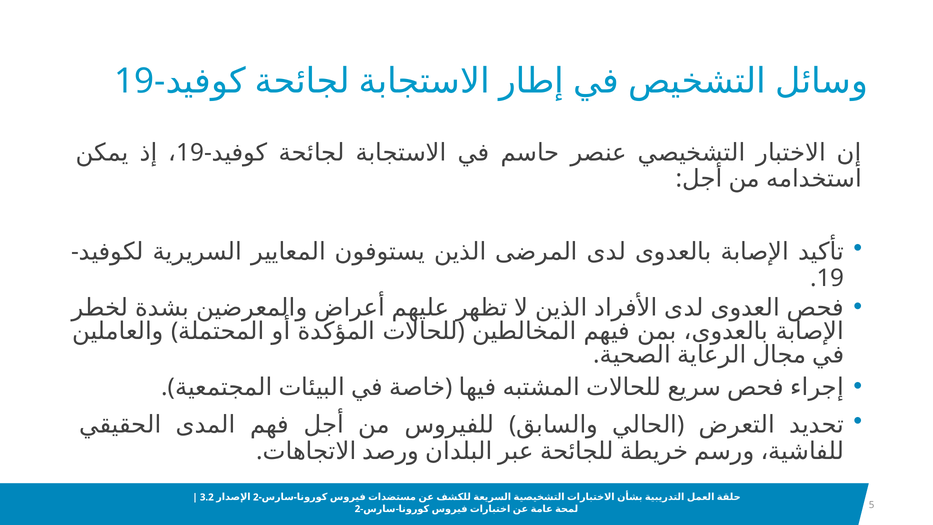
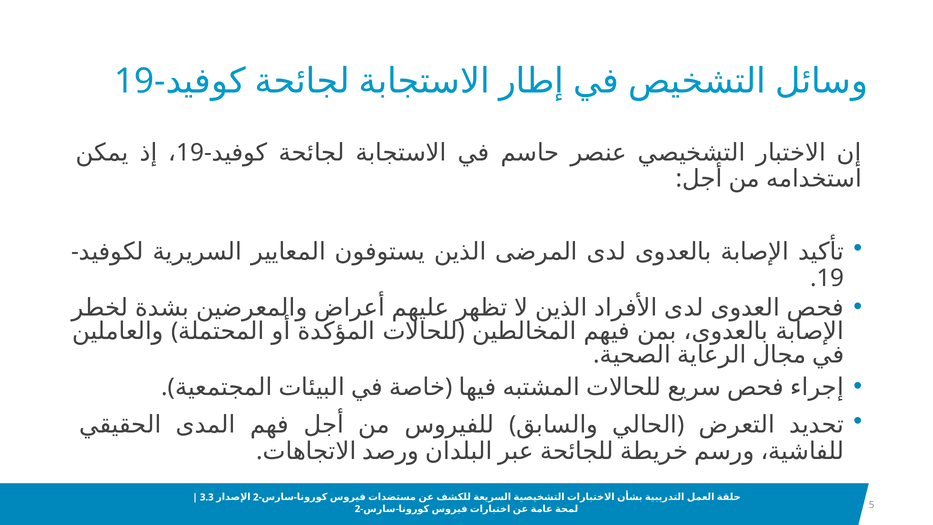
3.2: 3.2 -> 3.3
